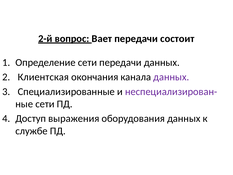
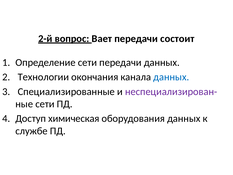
Клиентская: Клиентская -> Технологии
данных at (171, 77) colour: purple -> blue
выражения: выражения -> химическая
